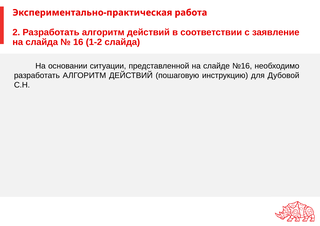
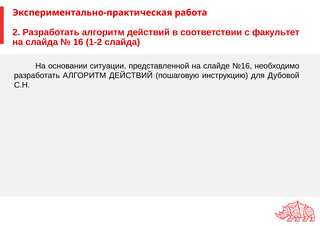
заявление: заявление -> факультет
